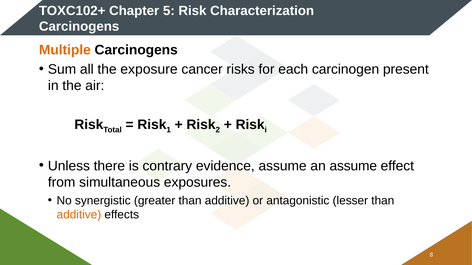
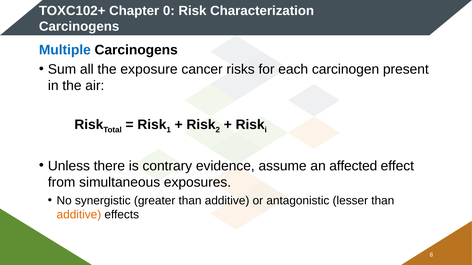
5: 5 -> 0
Multiple colour: orange -> blue
an assume: assume -> affected
